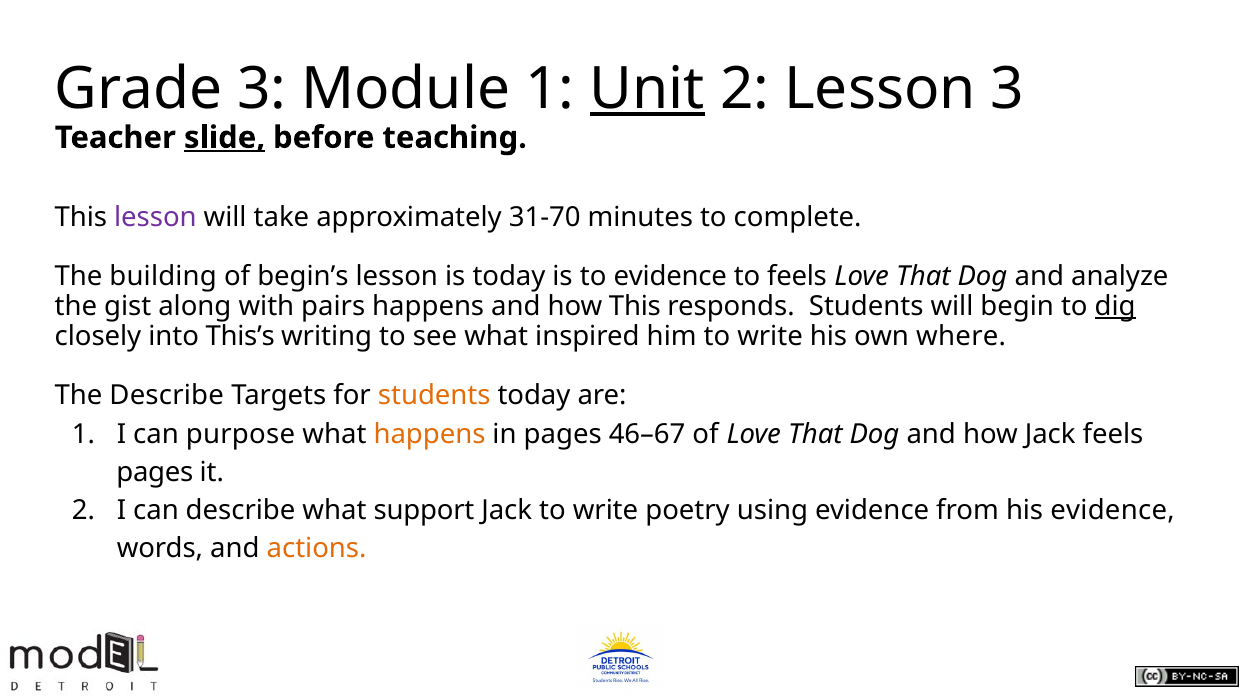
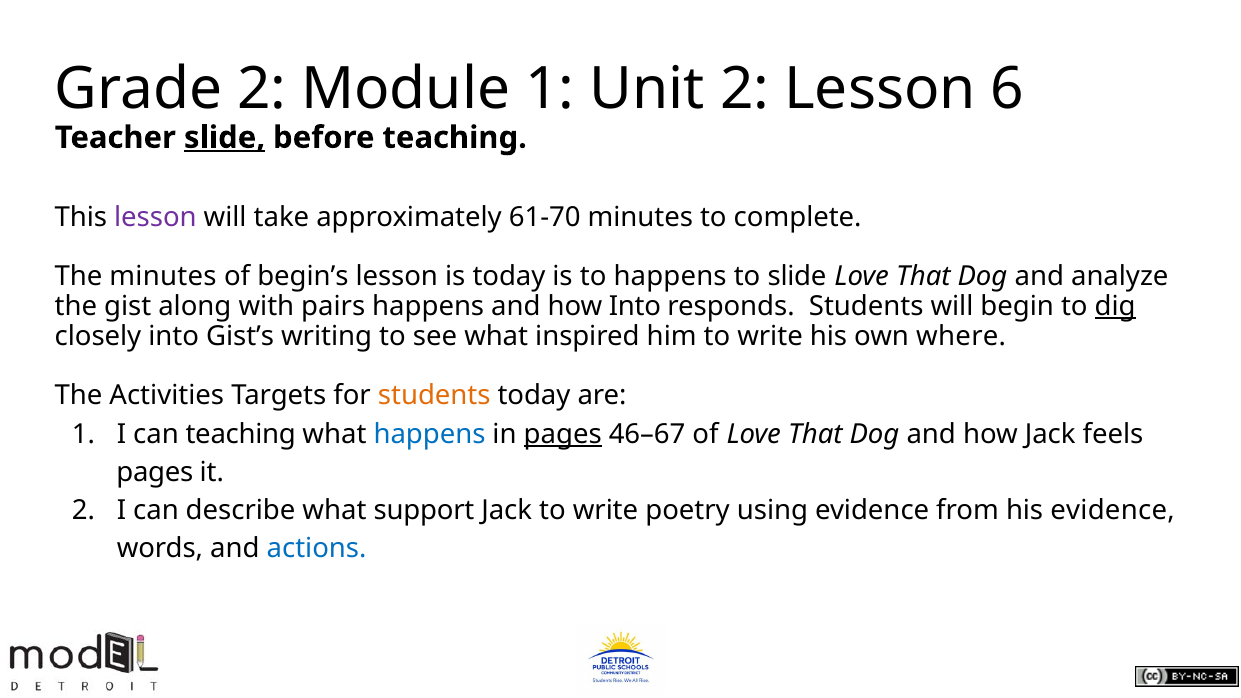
Grade 3: 3 -> 2
Unit underline: present -> none
Lesson 3: 3 -> 6
31-70: 31-70 -> 61-70
The building: building -> minutes
to evidence: evidence -> happens
to feels: feels -> slide
how This: This -> Into
This’s: This’s -> Gist’s
The Describe: Describe -> Activities
can purpose: purpose -> teaching
happens at (430, 434) colour: orange -> blue
pages at (563, 434) underline: none -> present
actions colour: orange -> blue
